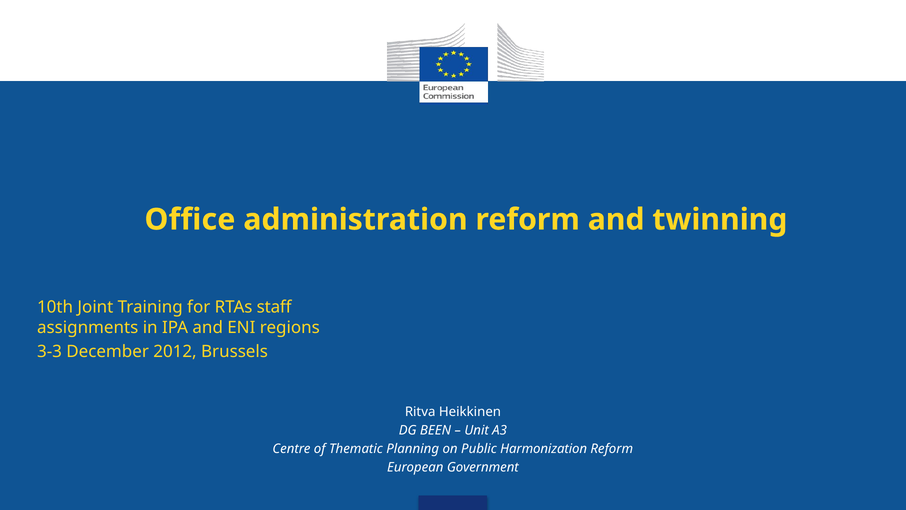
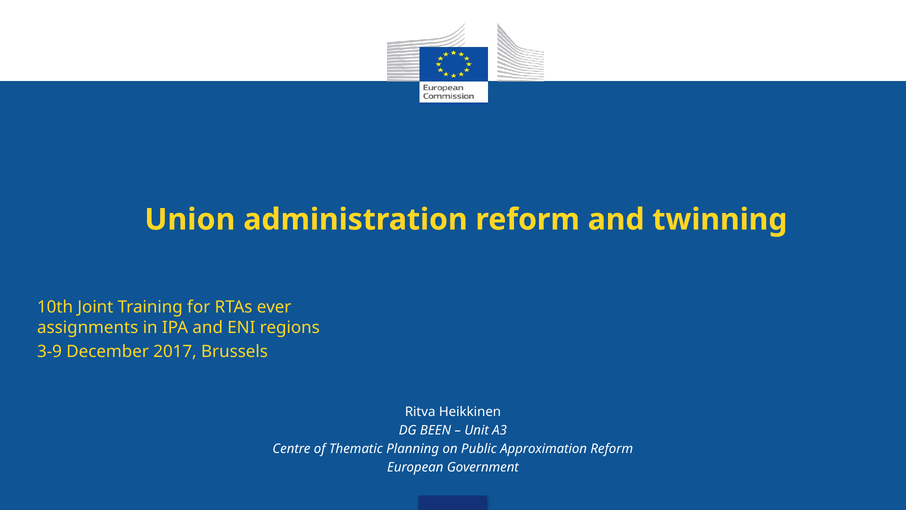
Office: Office -> Union
staff: staff -> ever
3-3: 3-3 -> 3-9
2012: 2012 -> 2017
Harmonization: Harmonization -> Approximation
